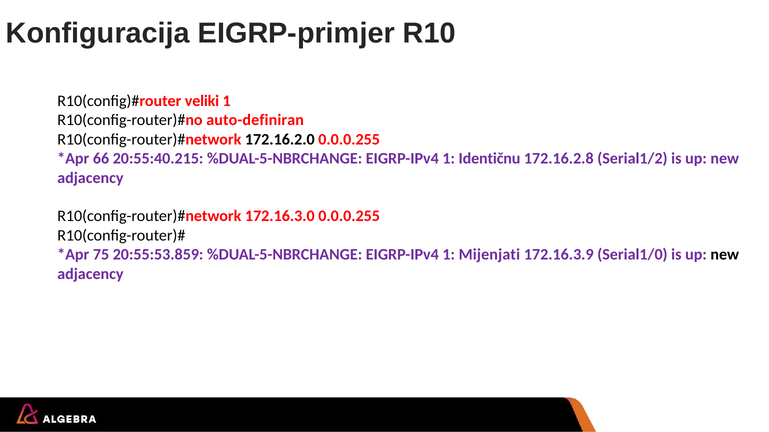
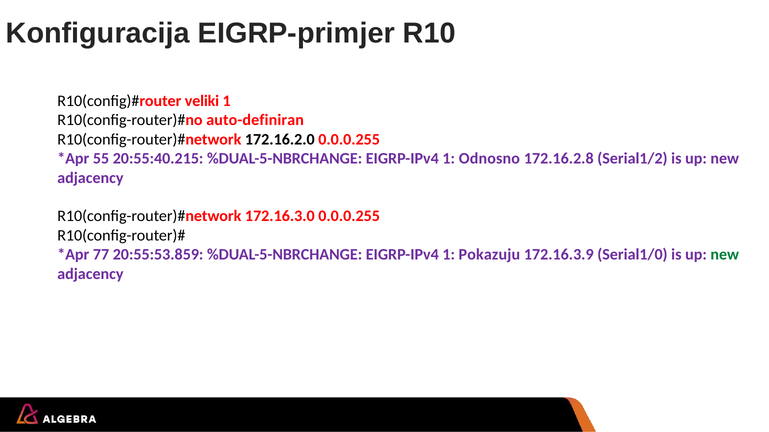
66: 66 -> 55
Identičnu: Identičnu -> Odnosno
75: 75 -> 77
Mijenjati: Mijenjati -> Pokazuju
new at (725, 255) colour: black -> green
